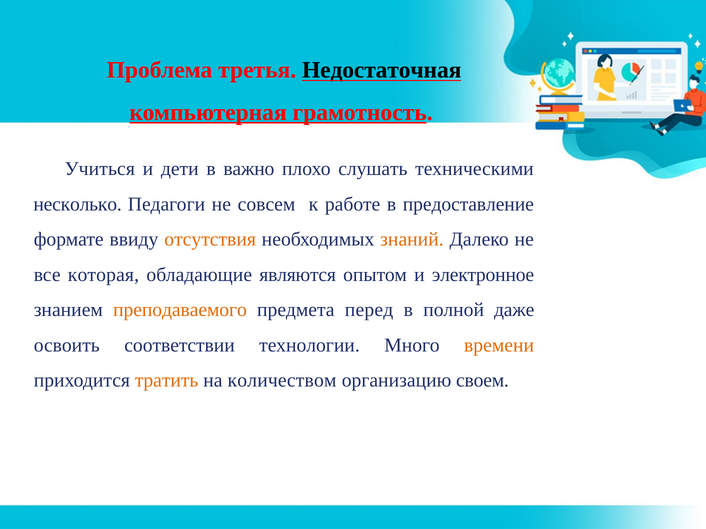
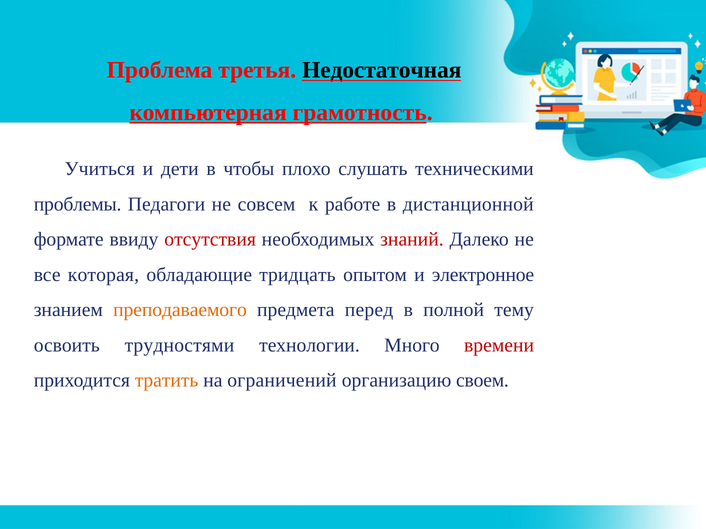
важно: важно -> чтобы
несколько: несколько -> проблемы
предоставление: предоставление -> дистанционной
отсутствия colour: orange -> red
знаний colour: orange -> red
являются: являются -> тридцать
даже: даже -> тему
соответствии: соответствии -> трудностями
времени colour: orange -> red
количеством: количеством -> ограничений
